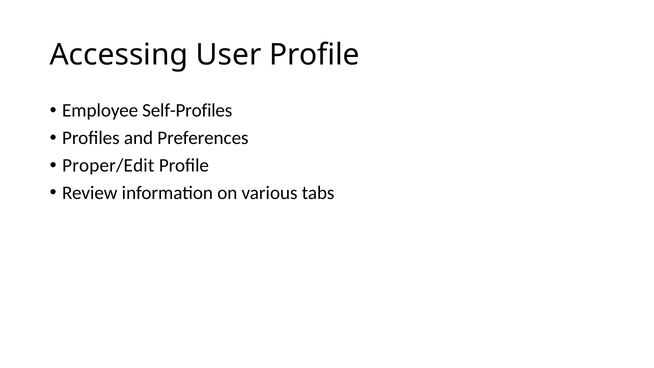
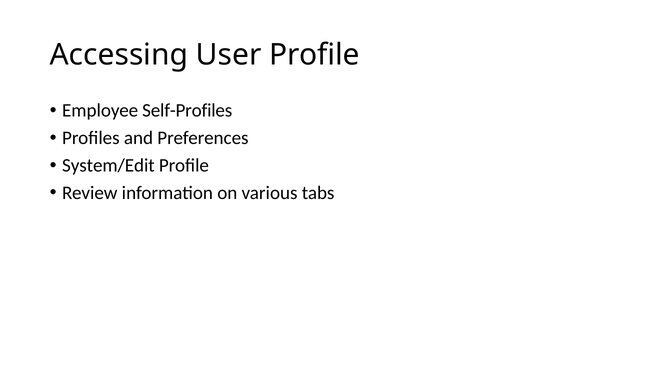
Proper/Edit: Proper/Edit -> System/Edit
